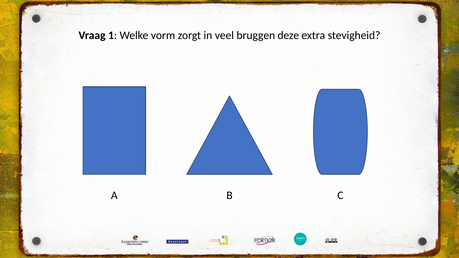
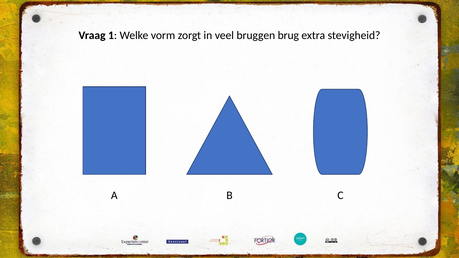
deze: deze -> brug
